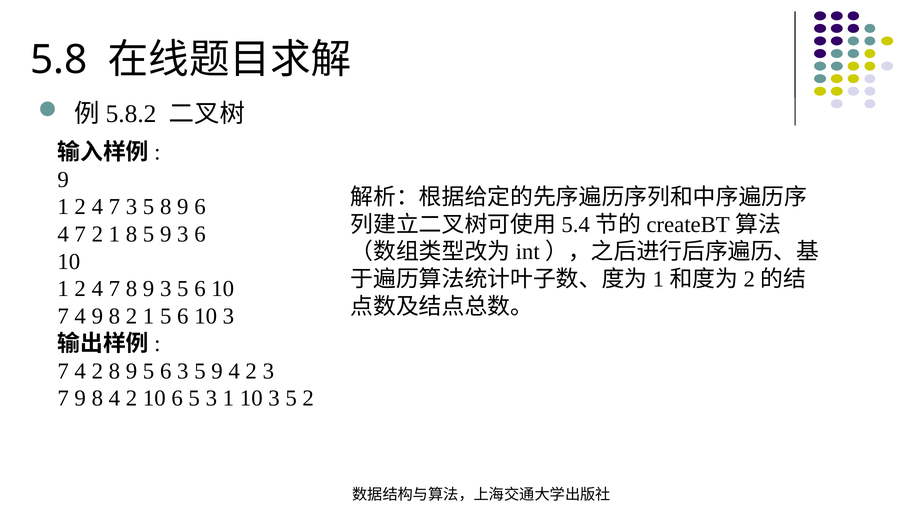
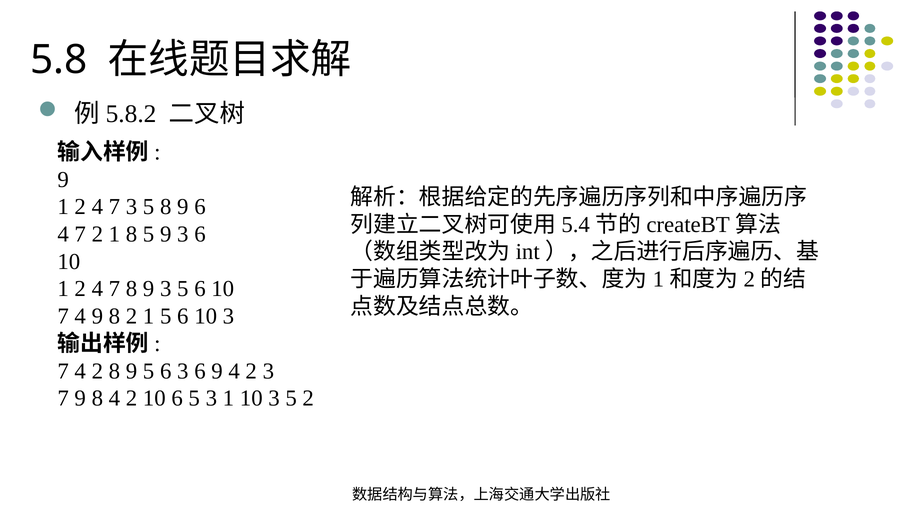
6 3 5: 5 -> 6
